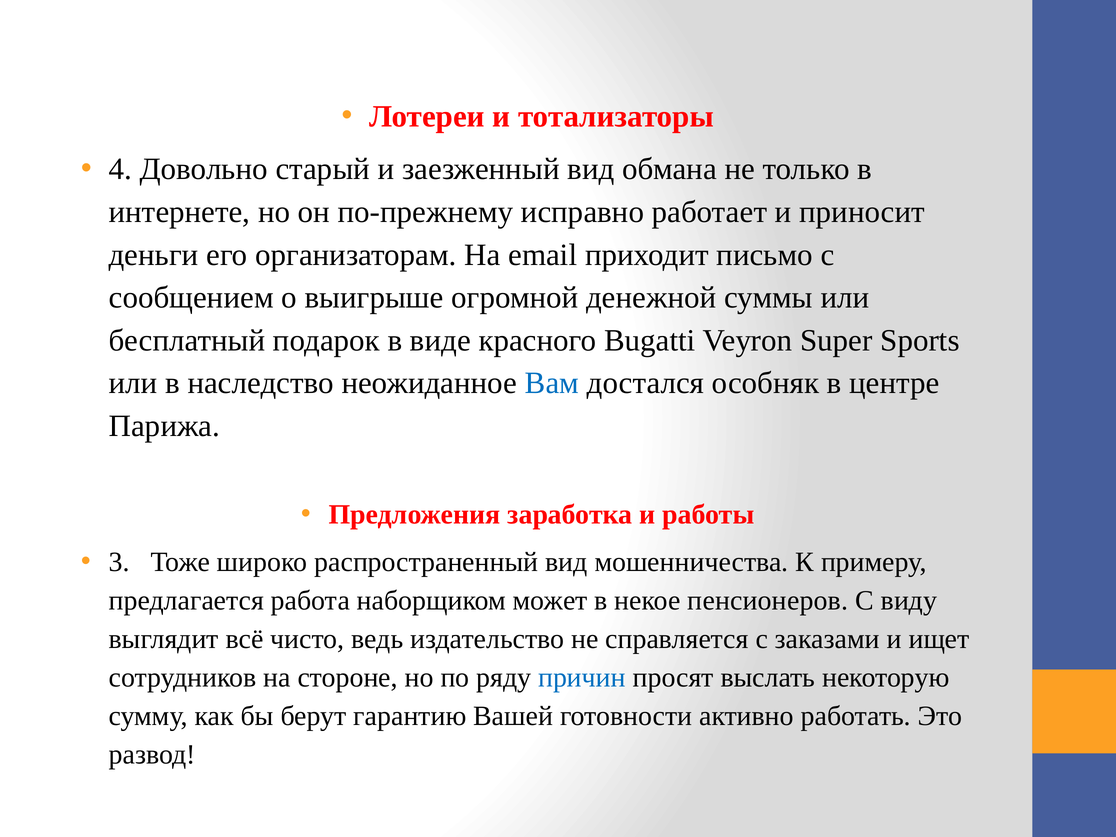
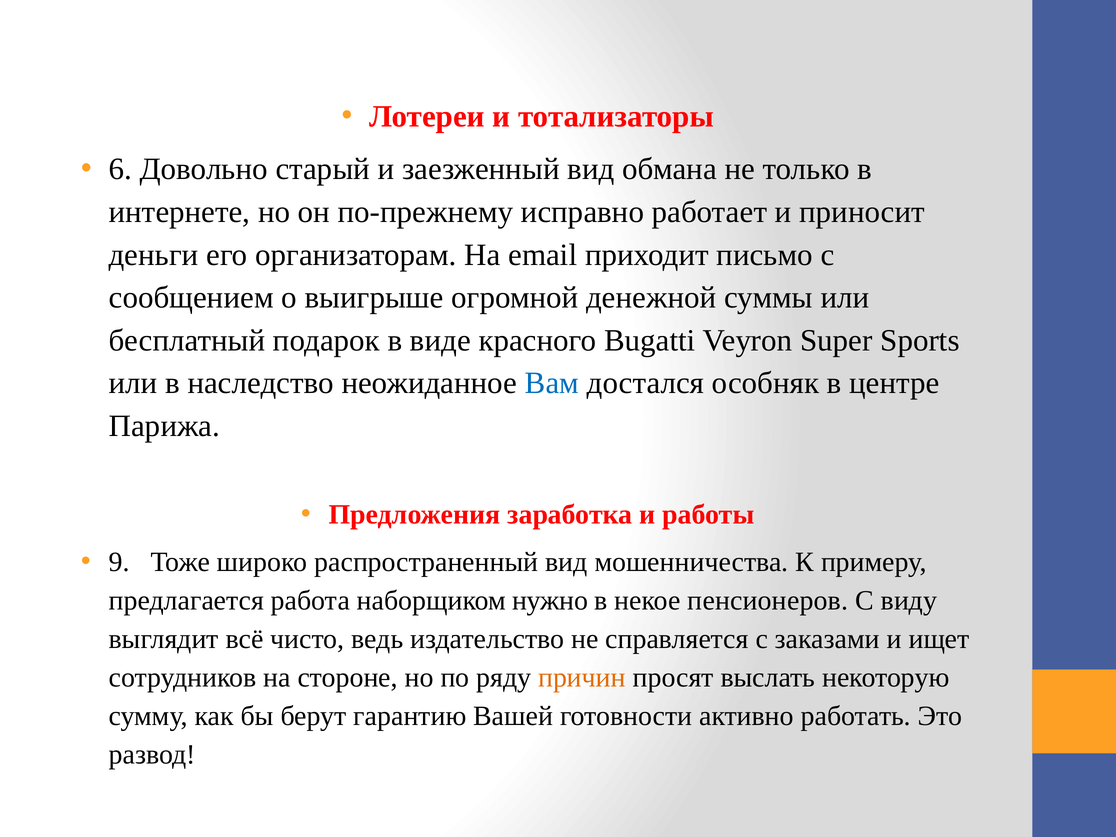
4: 4 -> 6
3: 3 -> 9
может: может -> нужно
причин colour: blue -> orange
